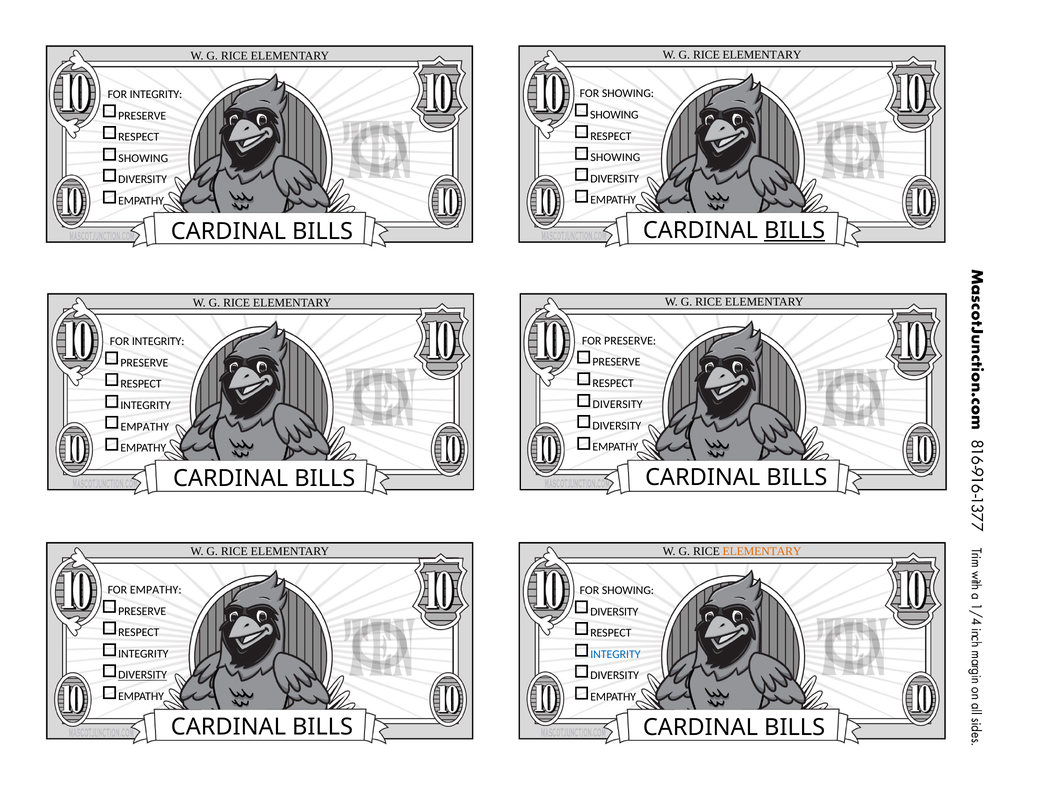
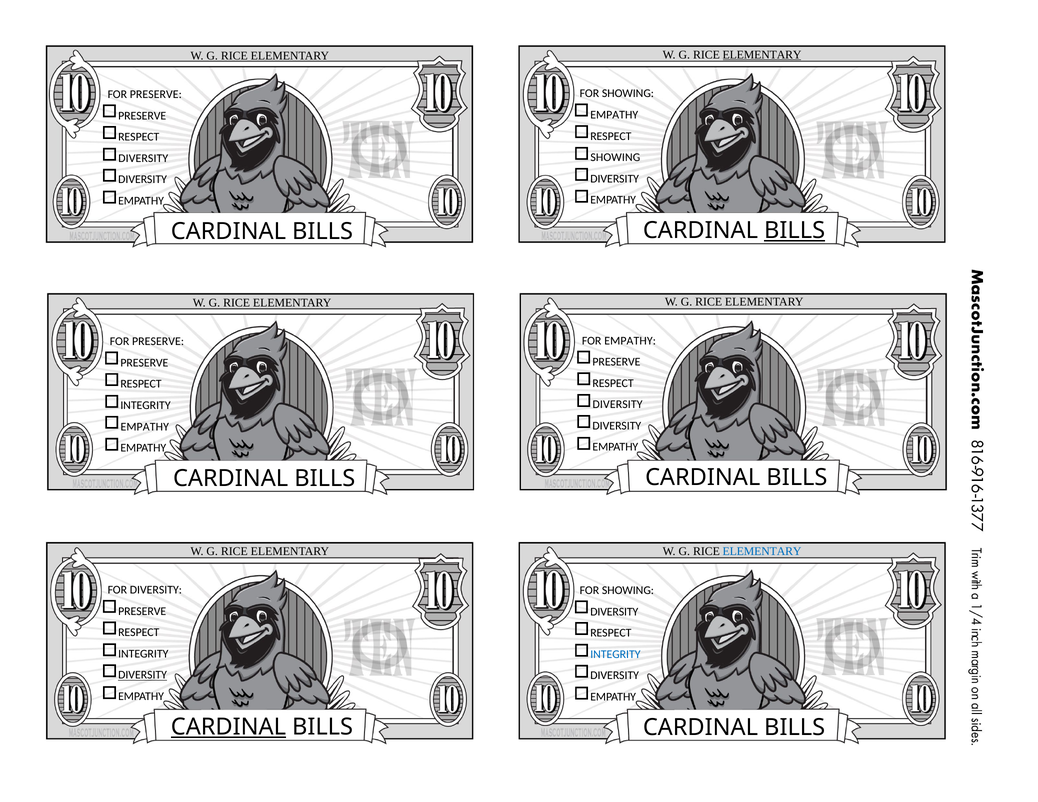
ELEMENTARY at (762, 55) underline: none -> present
INTEGRITY at (156, 94): INTEGRITY -> PRESERVE
SHOWING at (614, 115): SHOWING -> EMPATHY
SHOWING at (143, 158): SHOWING -> DIVERSITY
FOR PRESERVE: PRESERVE -> EMPATHY
INTEGRITY at (158, 342): INTEGRITY -> PRESERVE
ELEMENTARY at (762, 552) colour: orange -> blue
FOR EMPATHY: EMPATHY -> DIVERSITY
CARDINAL at (228, 727) underline: none -> present
